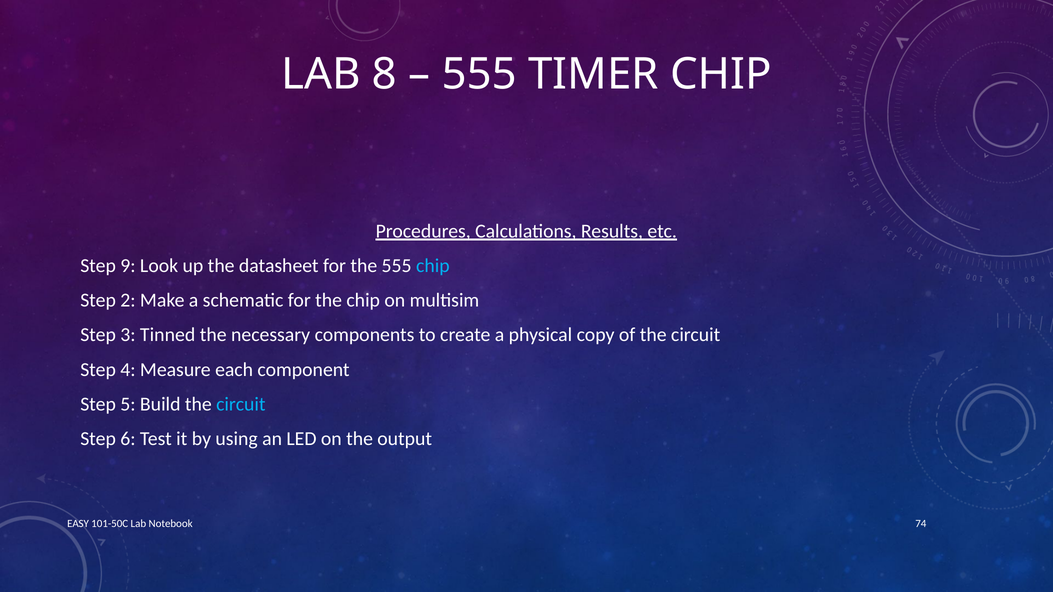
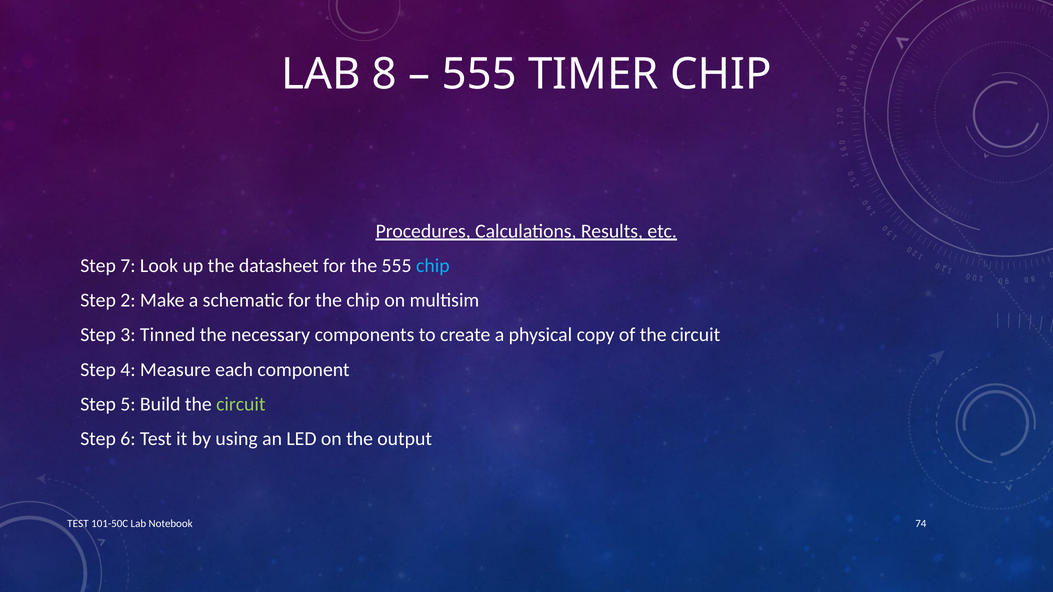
9: 9 -> 7
circuit at (241, 404) colour: light blue -> light green
EASY at (78, 524): EASY -> TEST
